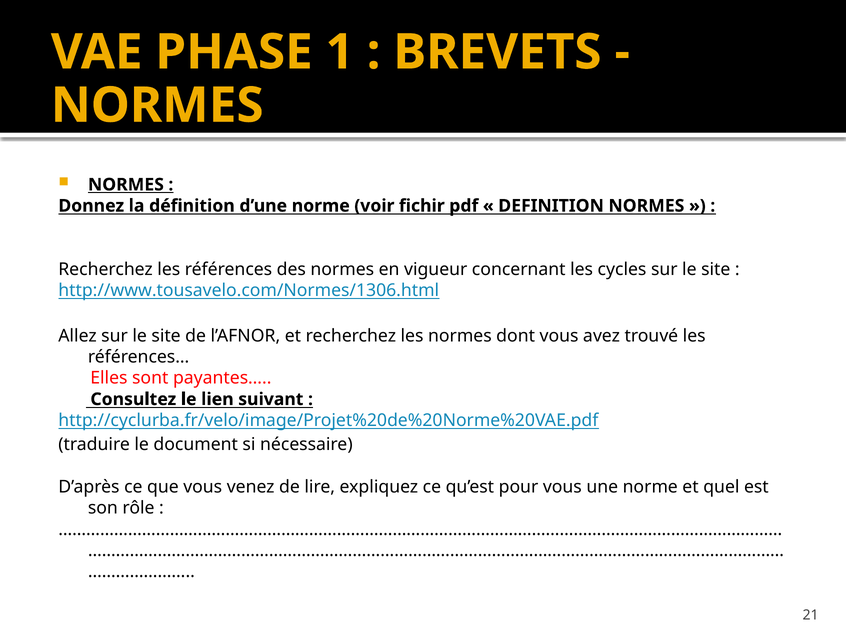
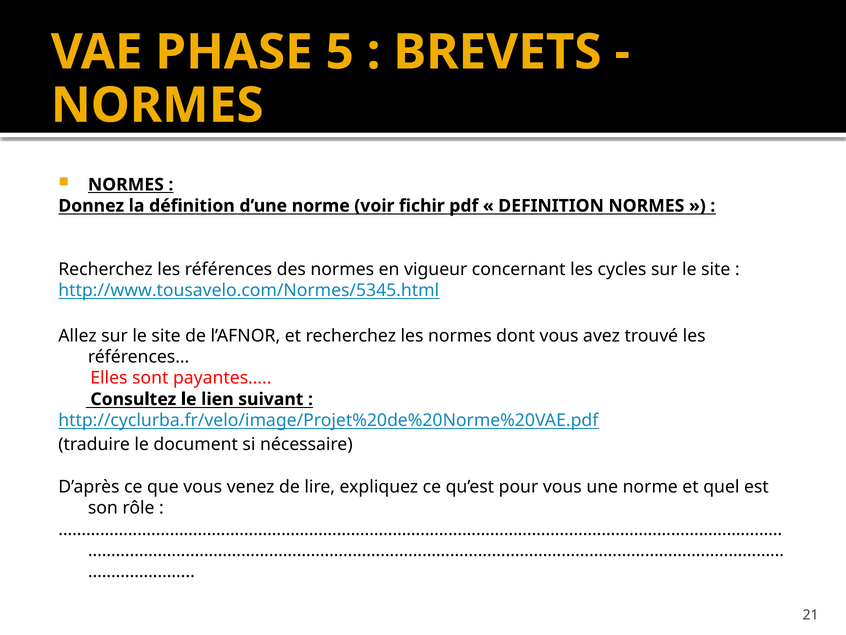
1: 1 -> 5
http://www.tousavelo.com/Normes/1306.html: http://www.tousavelo.com/Normes/1306.html -> http://www.tousavelo.com/Normes/5345.html
